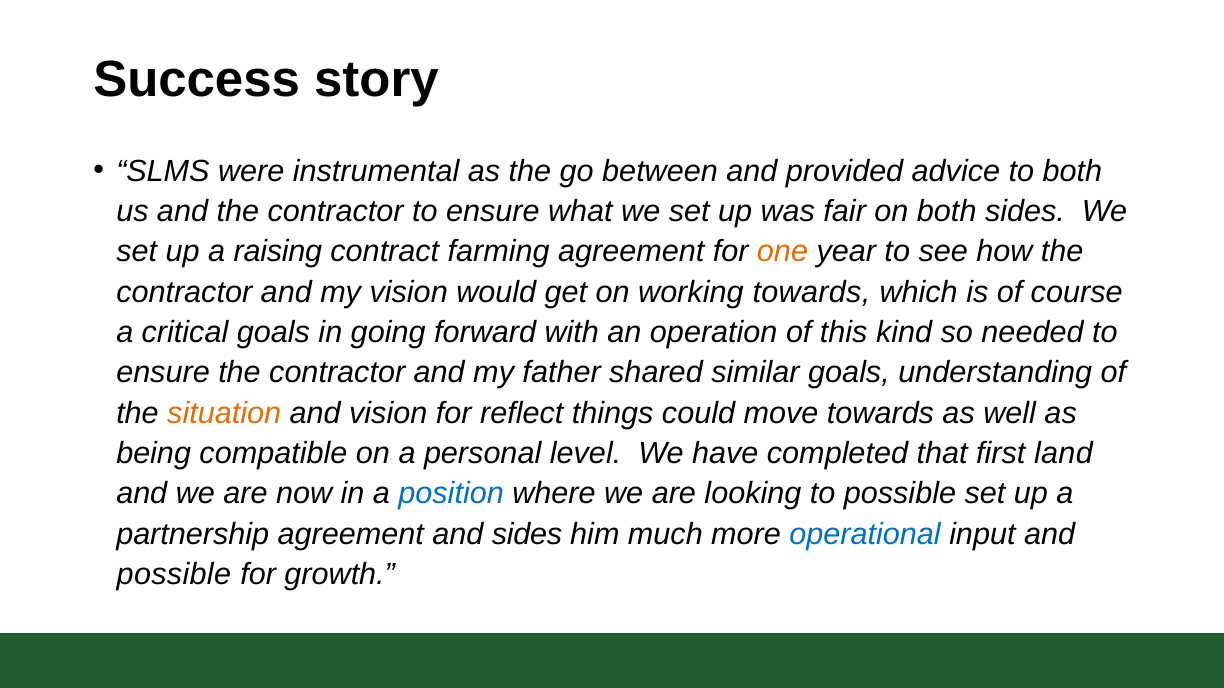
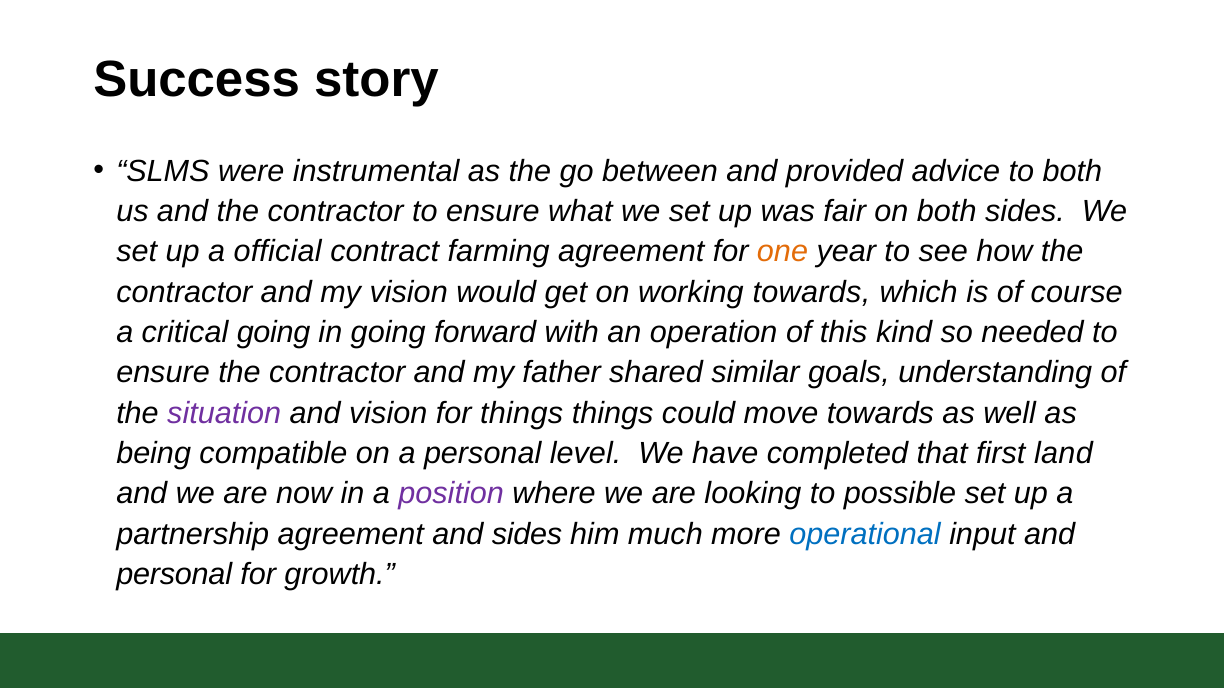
raising: raising -> official
critical goals: goals -> going
situation colour: orange -> purple
for reflect: reflect -> things
position colour: blue -> purple
possible at (174, 575): possible -> personal
